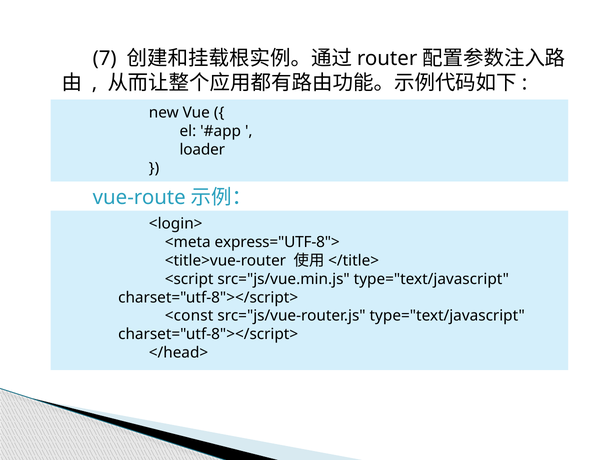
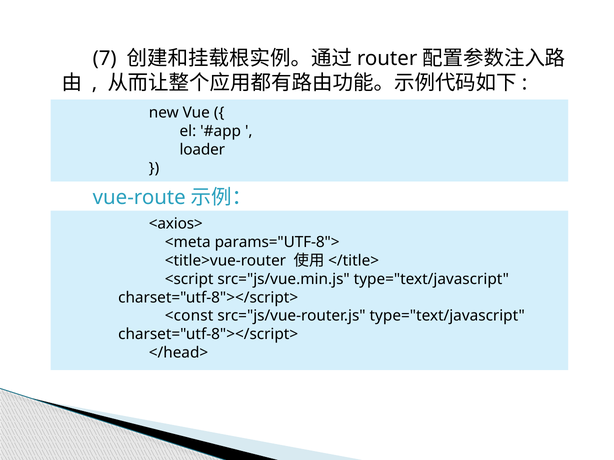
<login>: <login> -> <axios>
express="UTF-8">: express="UTF-8"> -> params="UTF-8">
